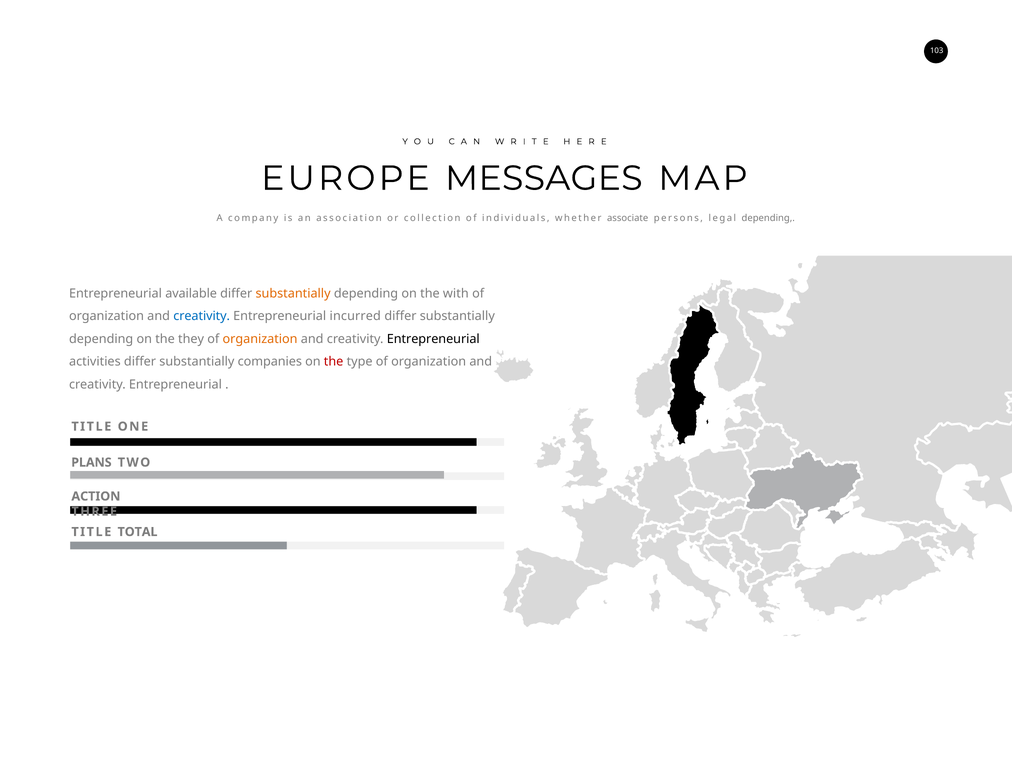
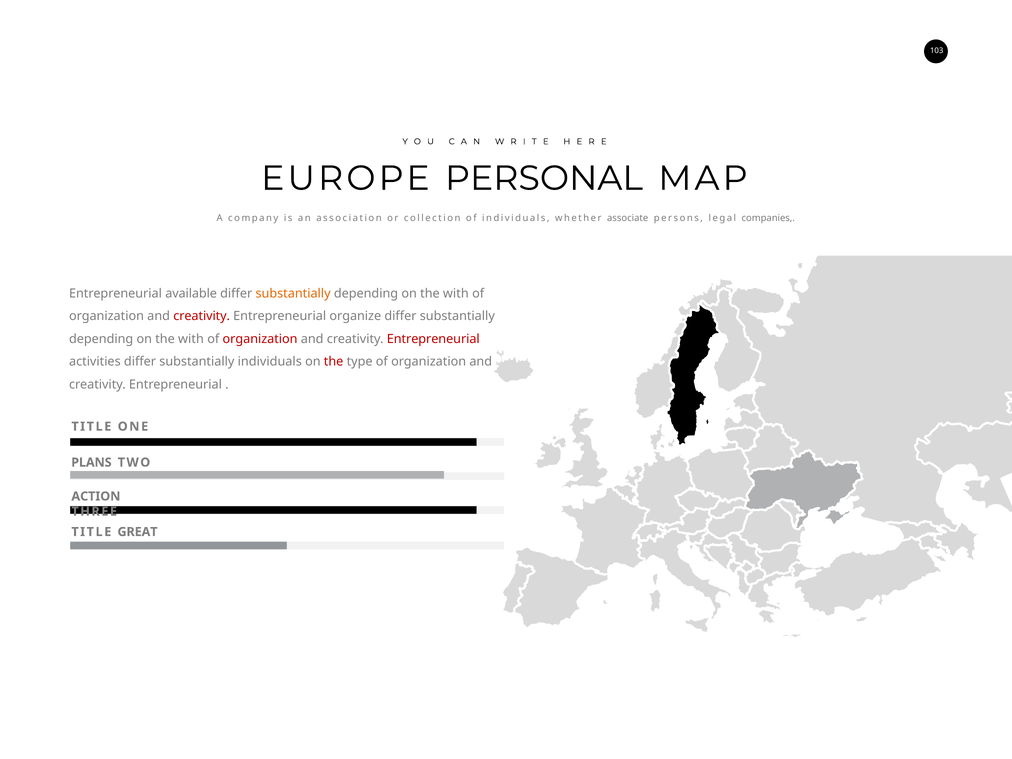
MESSAGES: MESSAGES -> PERSONAL
legal depending: depending -> companies
creativity at (202, 316) colour: blue -> red
incurred: incurred -> organize
they at (191, 339): they -> with
organization at (260, 339) colour: orange -> red
Entrepreneurial at (433, 339) colour: black -> red
substantially companies: companies -> individuals
TOTAL: TOTAL -> GREAT
